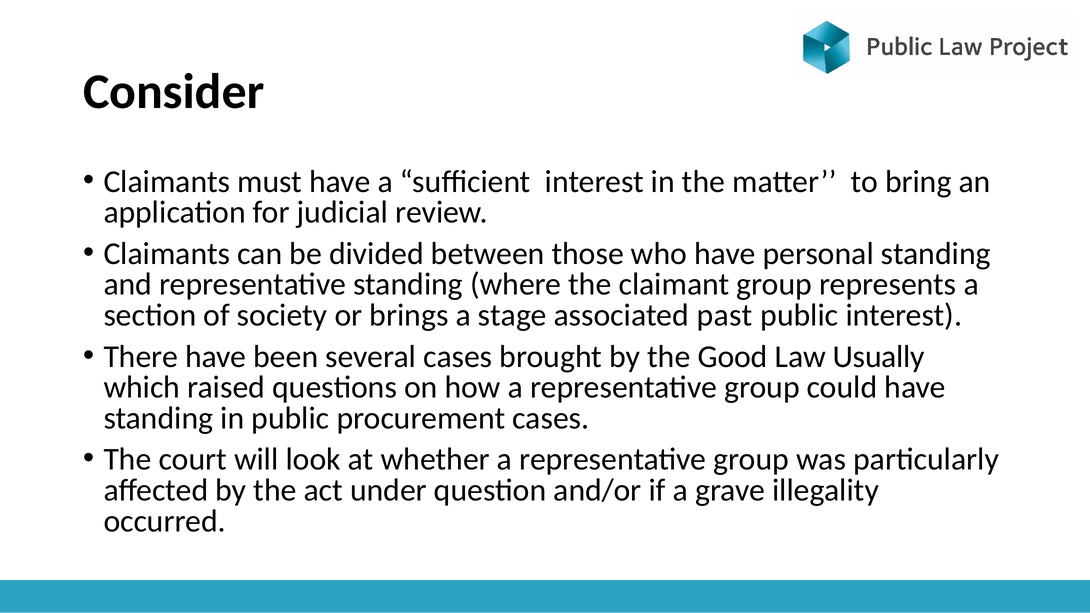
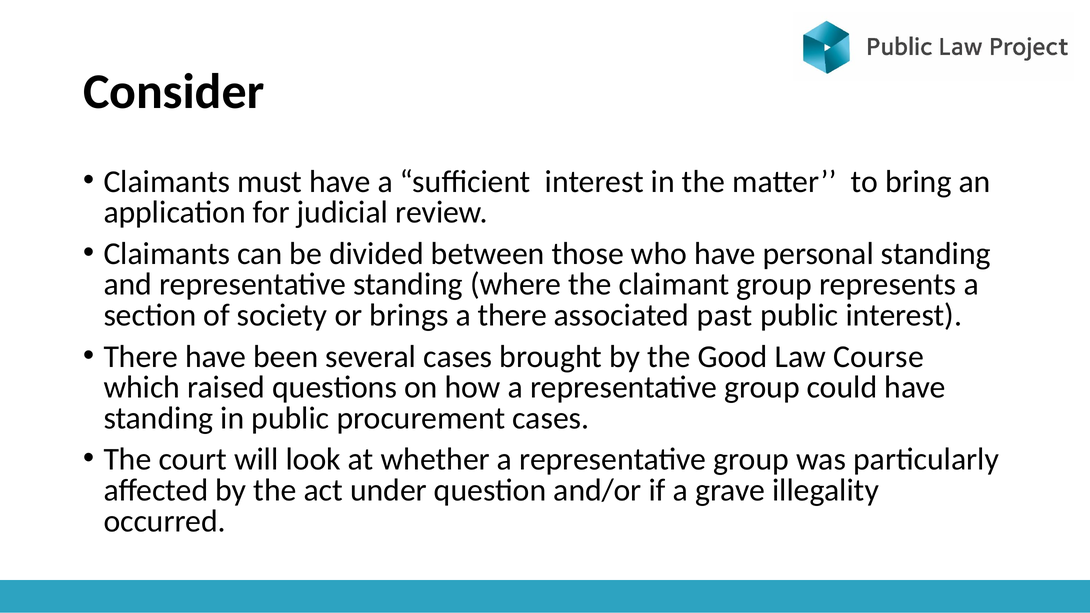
a stage: stage -> there
Usually: Usually -> Course
